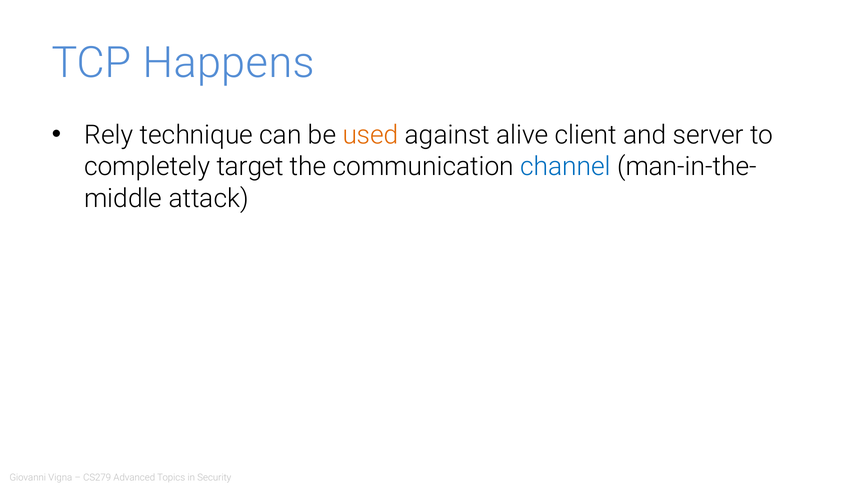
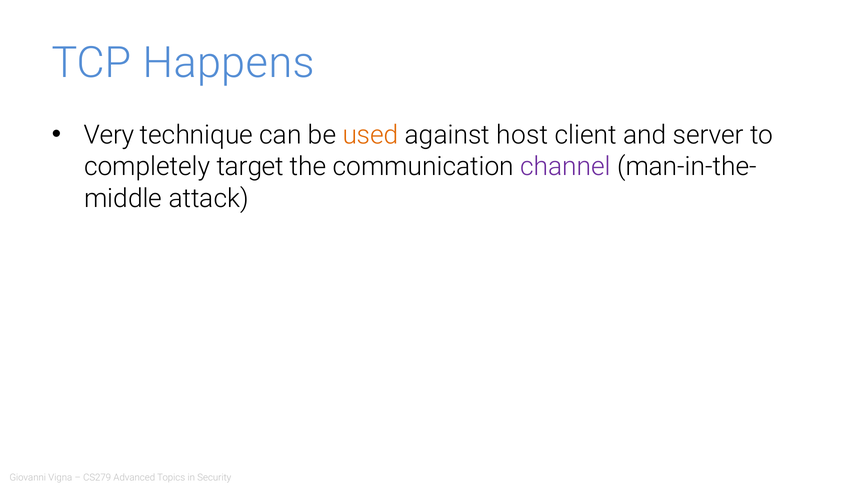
Rely: Rely -> Very
alive: alive -> host
channel colour: blue -> purple
